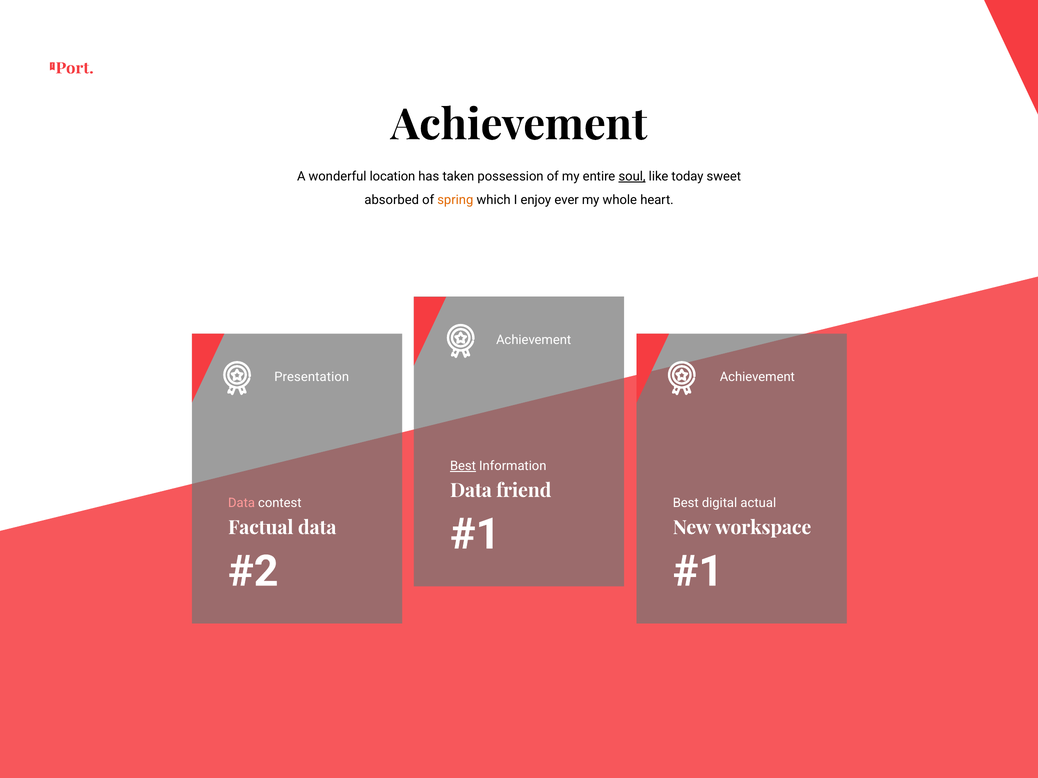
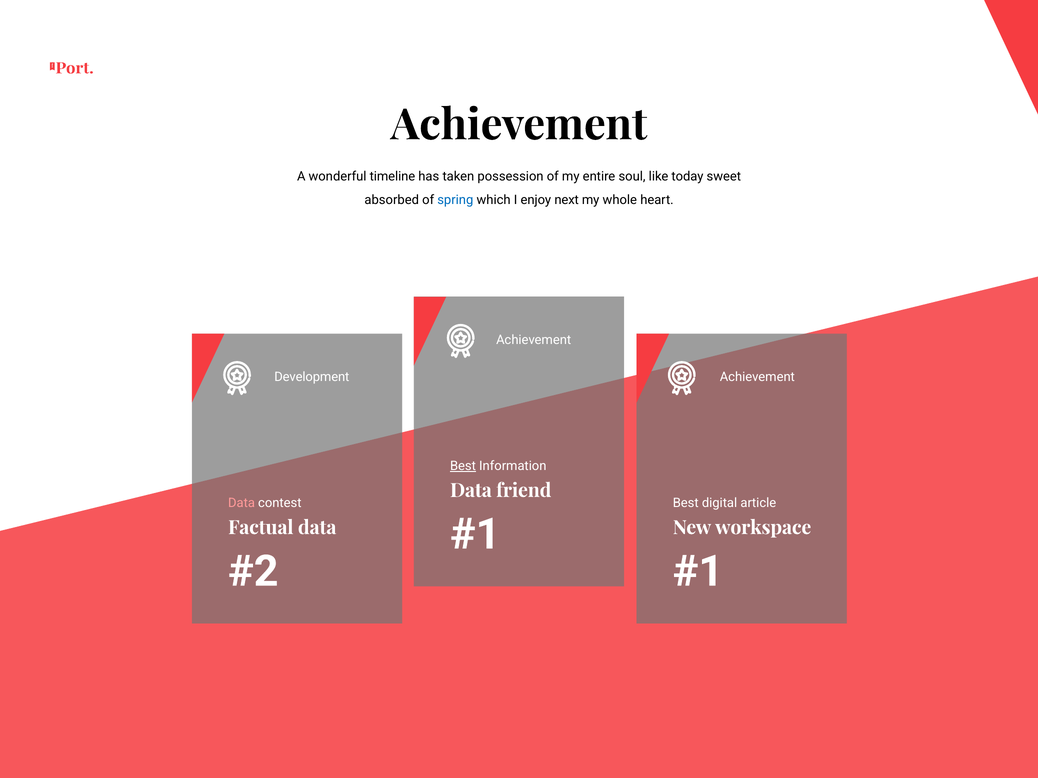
location: location -> timeline
soul underline: present -> none
spring colour: orange -> blue
ever: ever -> next
Presentation: Presentation -> Development
actual: actual -> article
